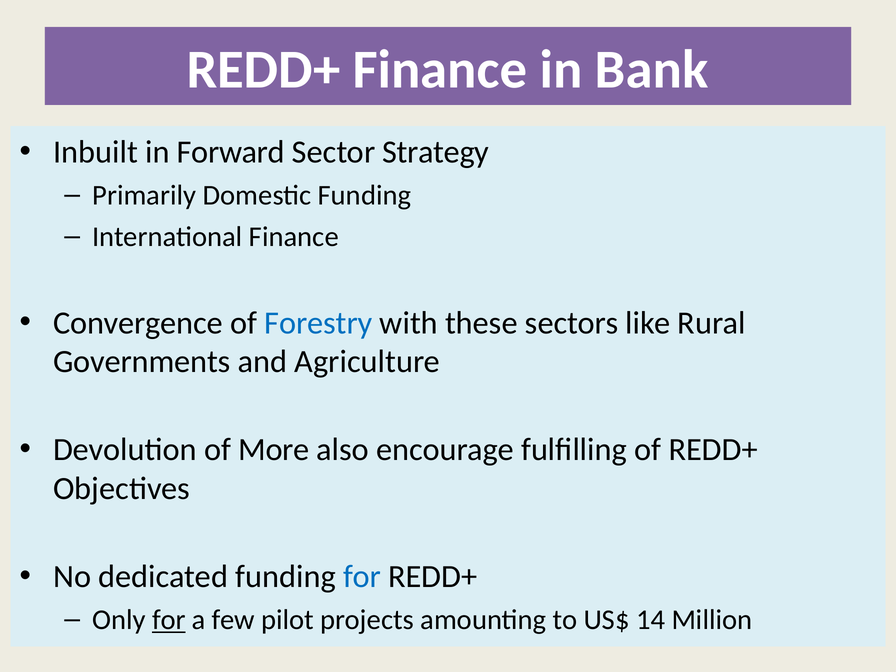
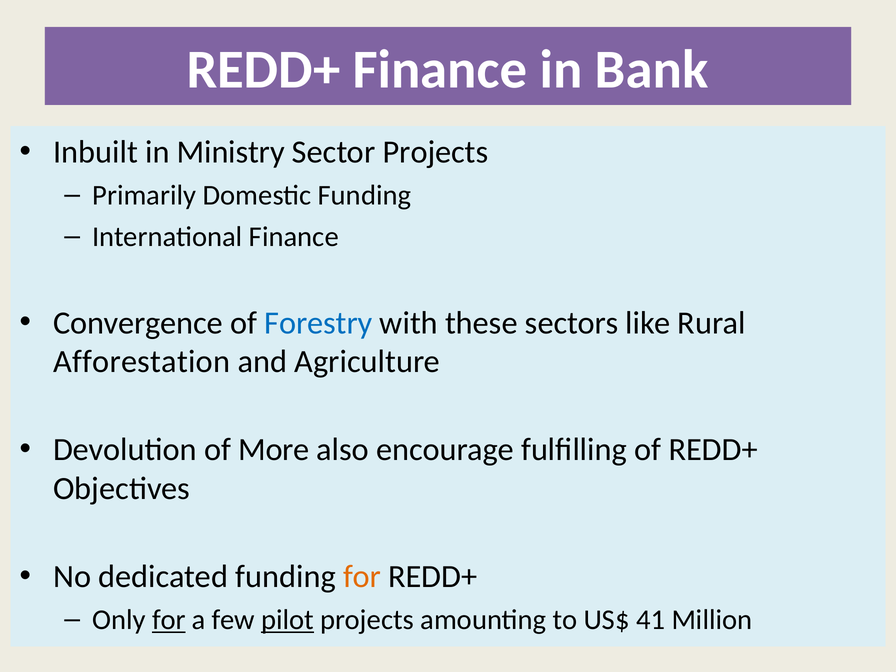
Forward: Forward -> Ministry
Sector Strategy: Strategy -> Projects
Governments: Governments -> Afforestation
for at (362, 577) colour: blue -> orange
pilot underline: none -> present
14: 14 -> 41
